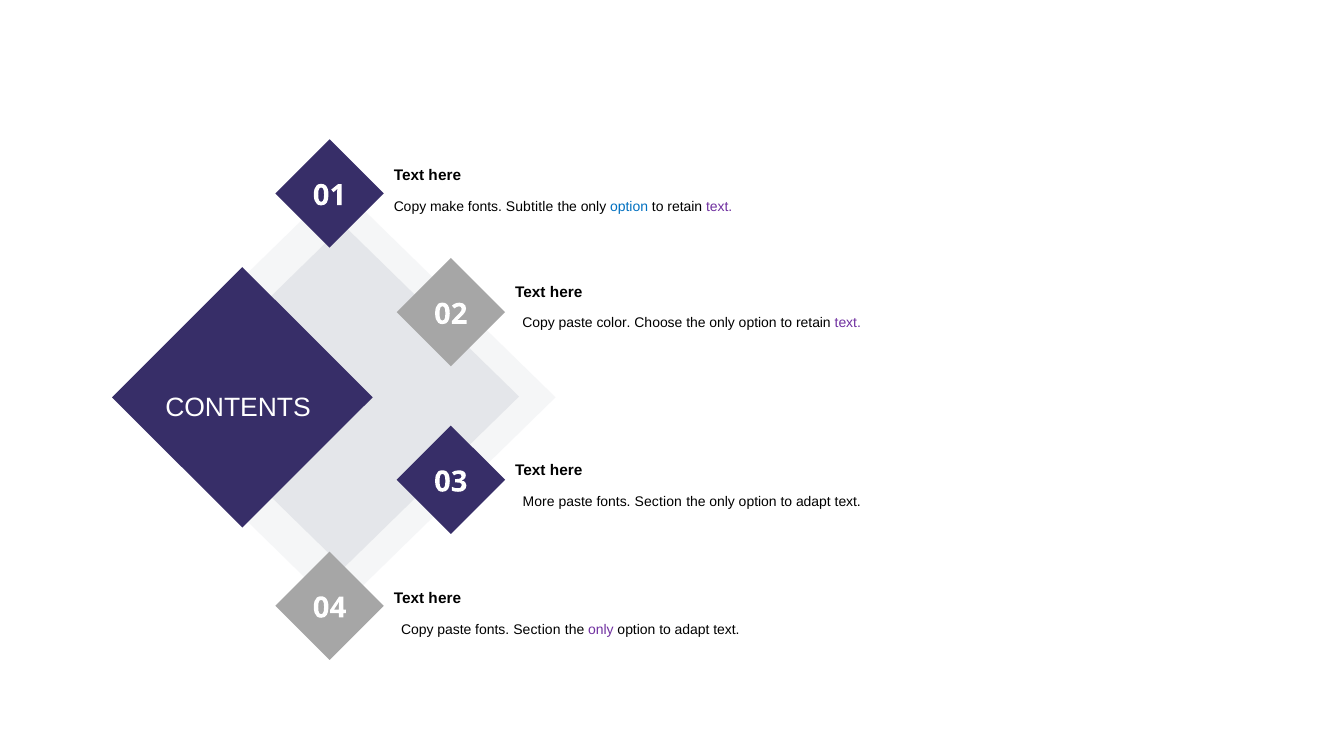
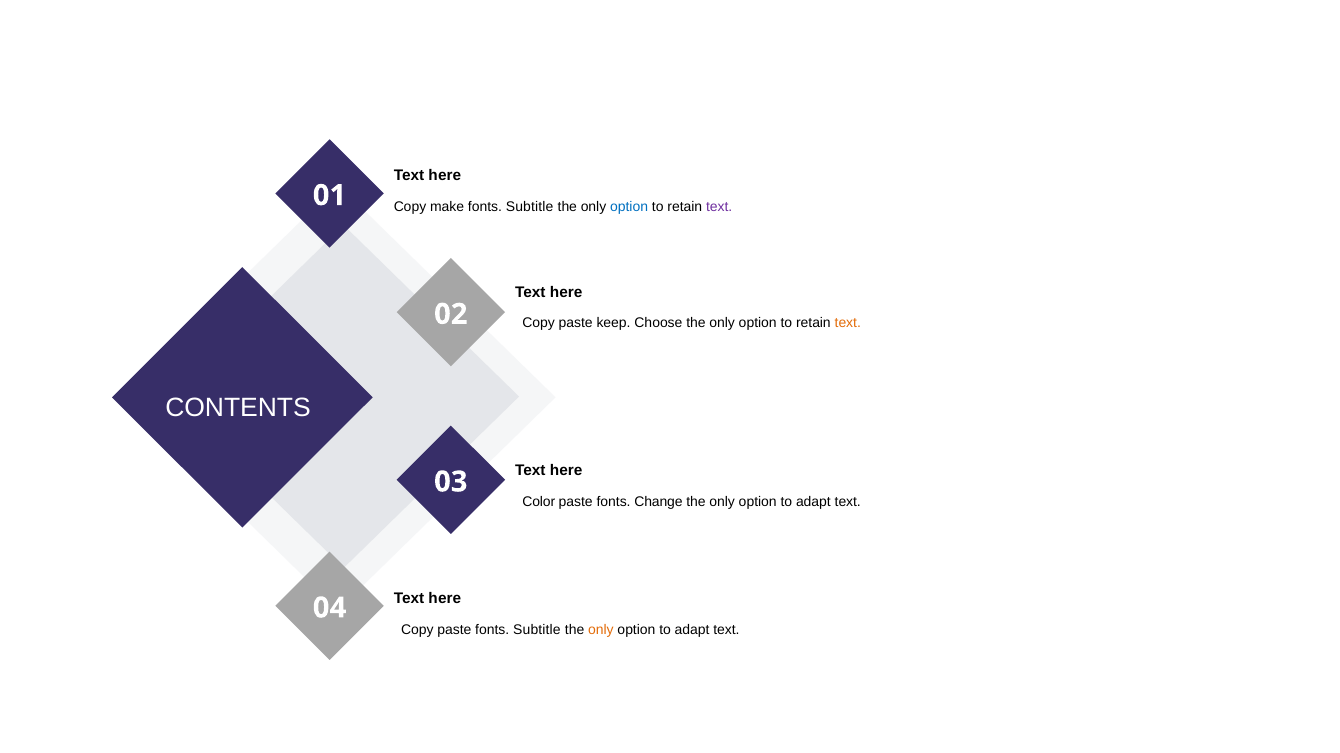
color: color -> keep
text at (848, 323) colour: purple -> orange
More: More -> Color
Section at (658, 502): Section -> Change
Copy paste fonts Section: Section -> Subtitle
only at (601, 630) colour: purple -> orange
